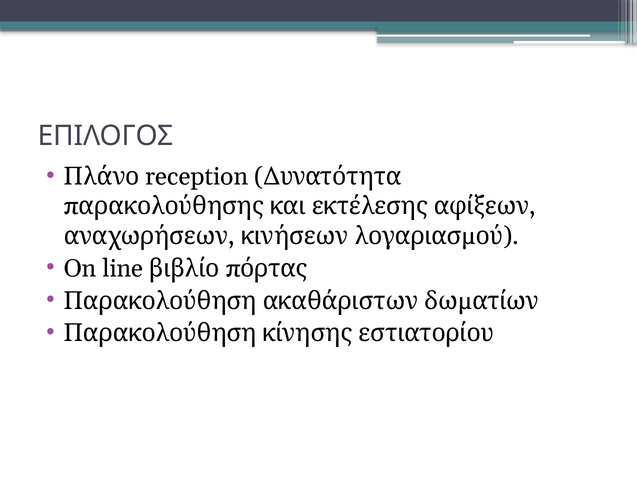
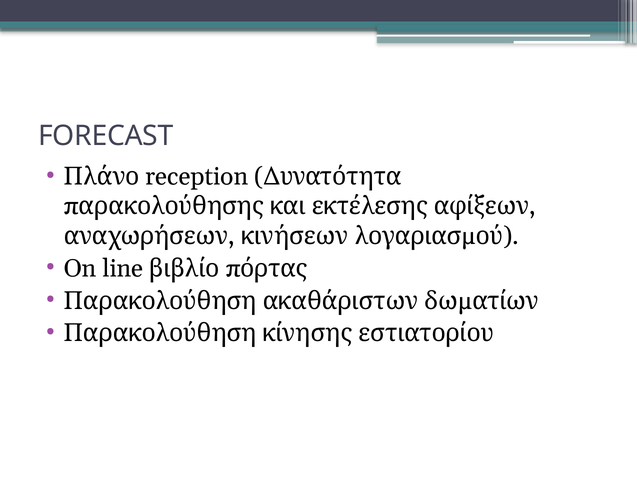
ΕΠΙΛΟΓΟΣ: ΕΠΙΛΟΓΟΣ -> FORECAST
